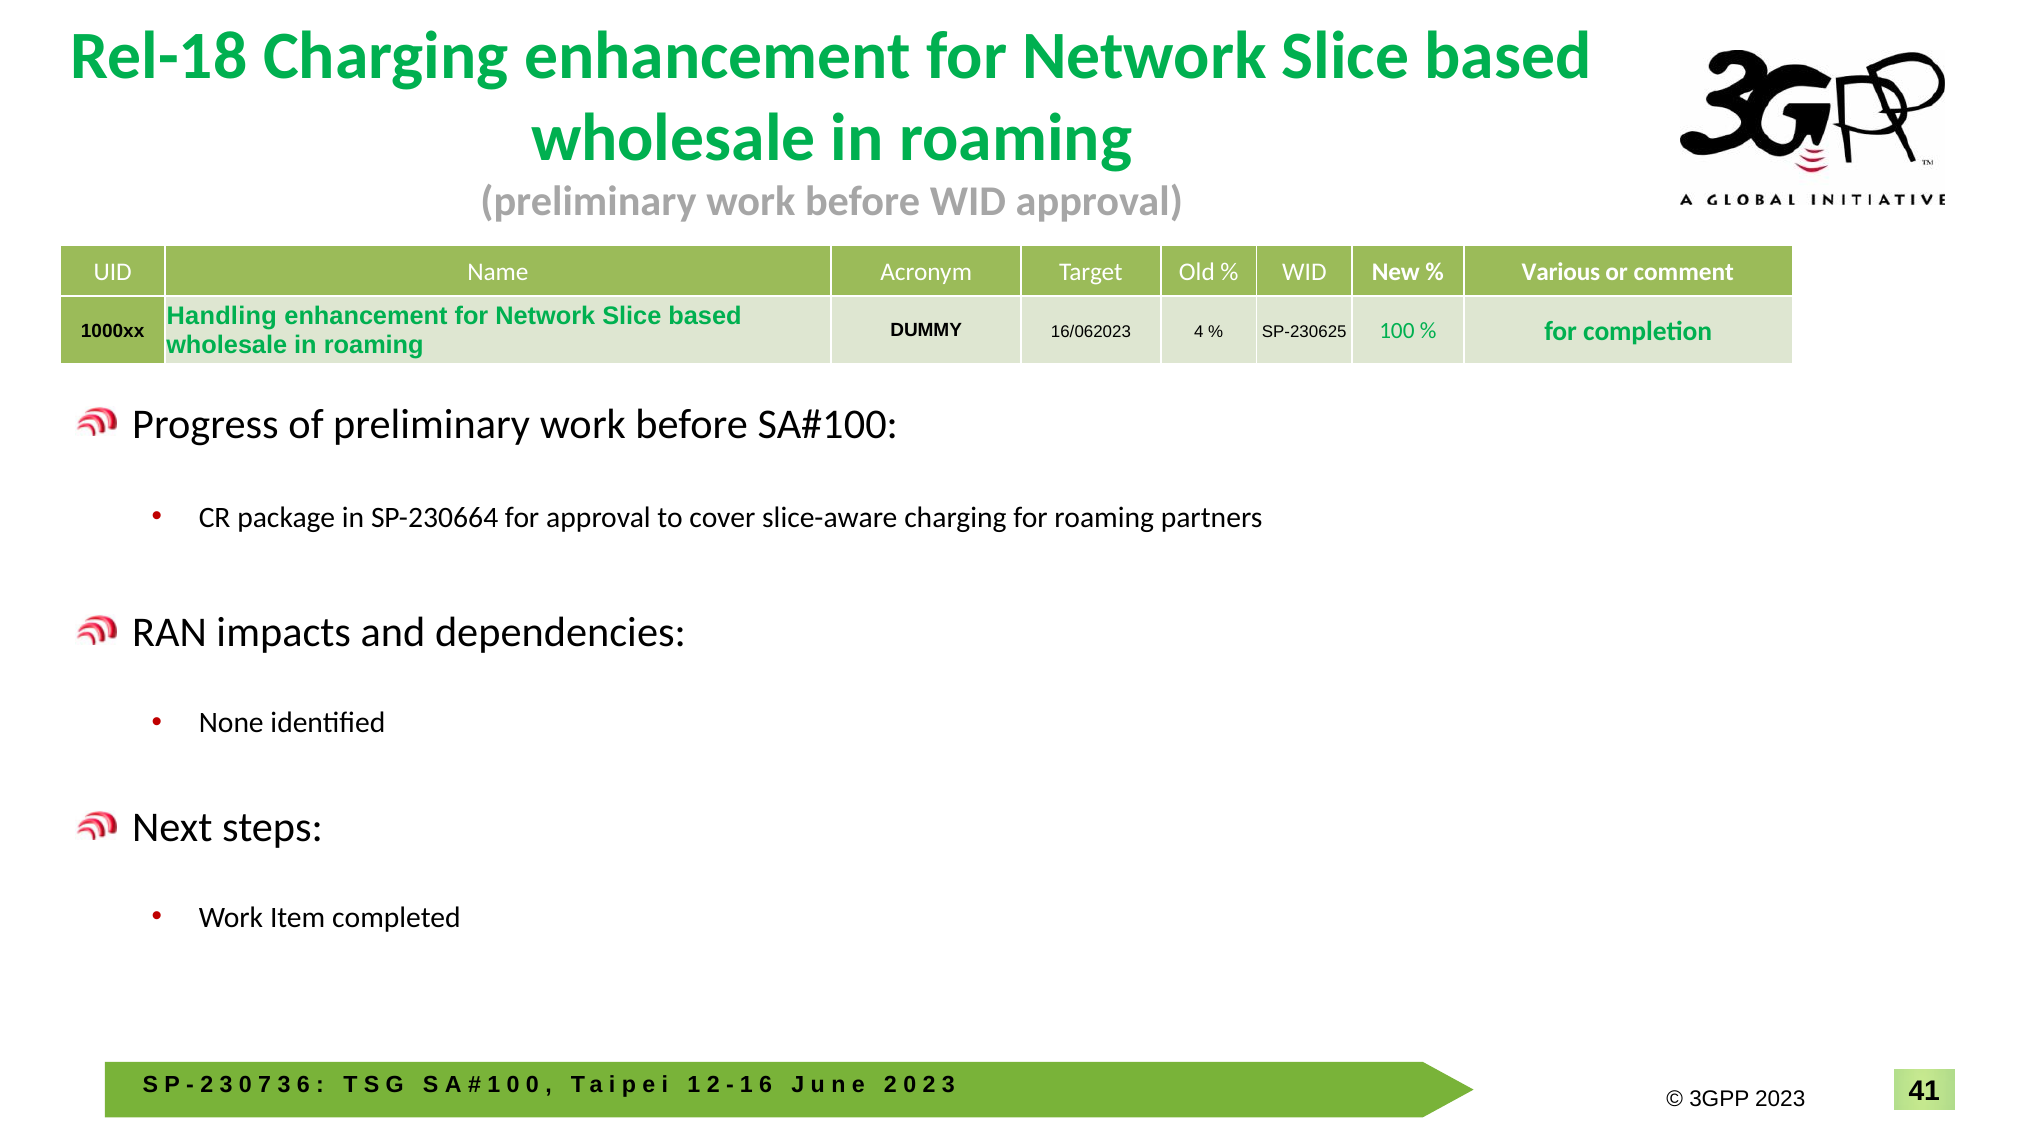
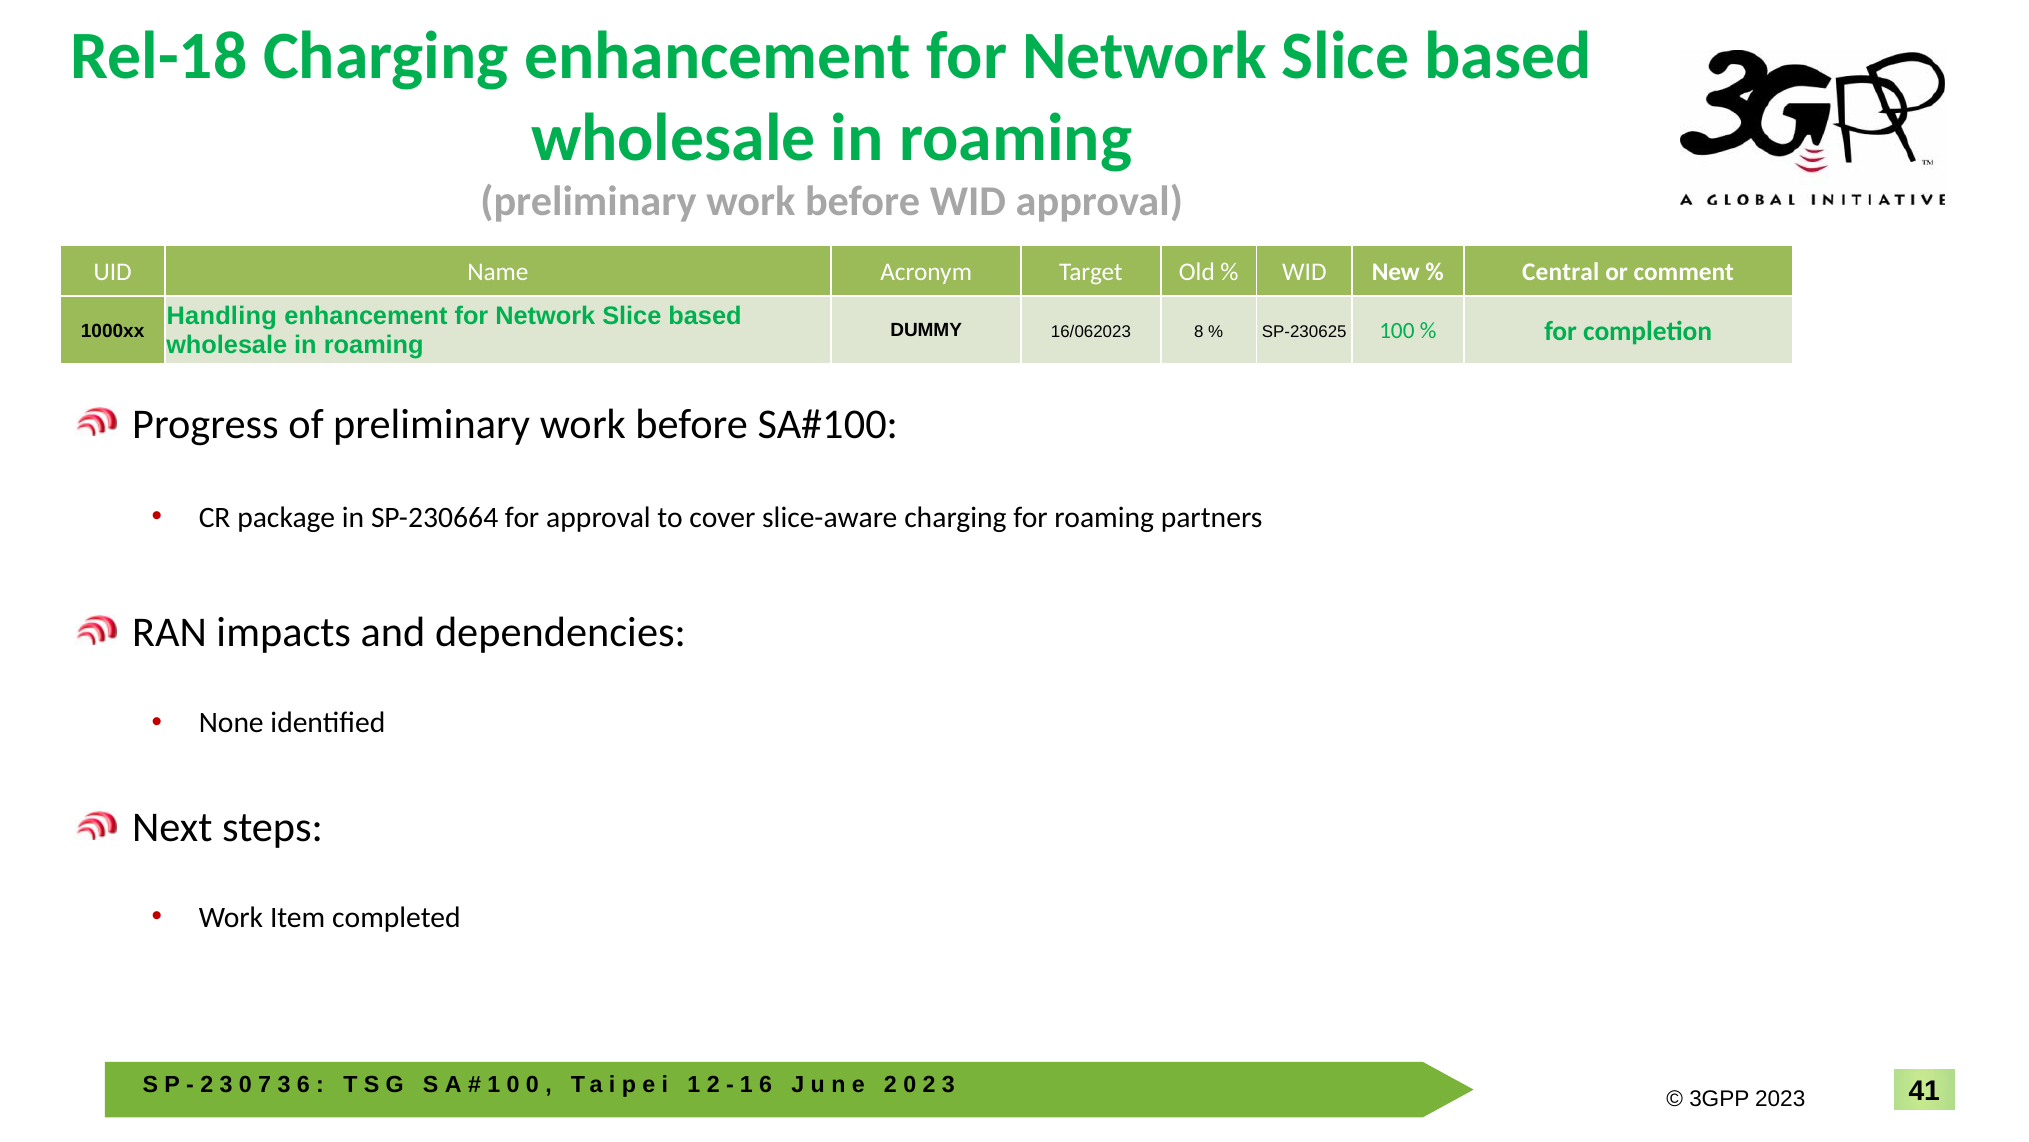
Various: Various -> Central
4: 4 -> 8
